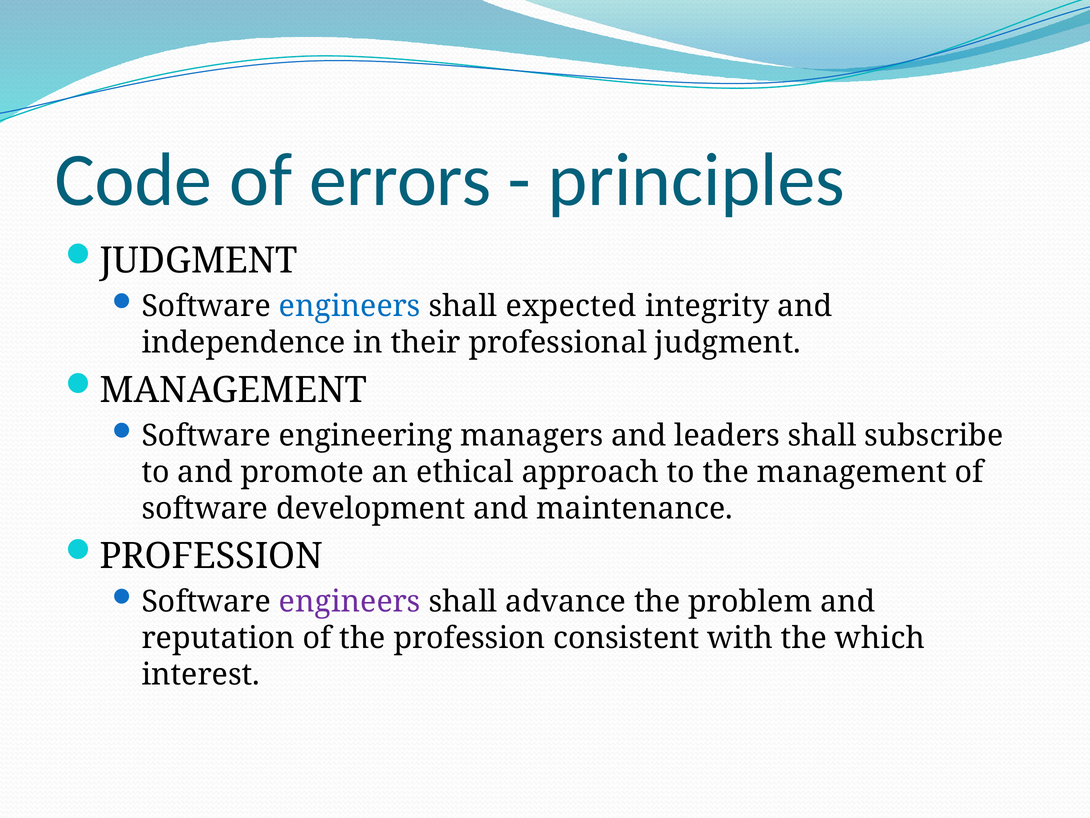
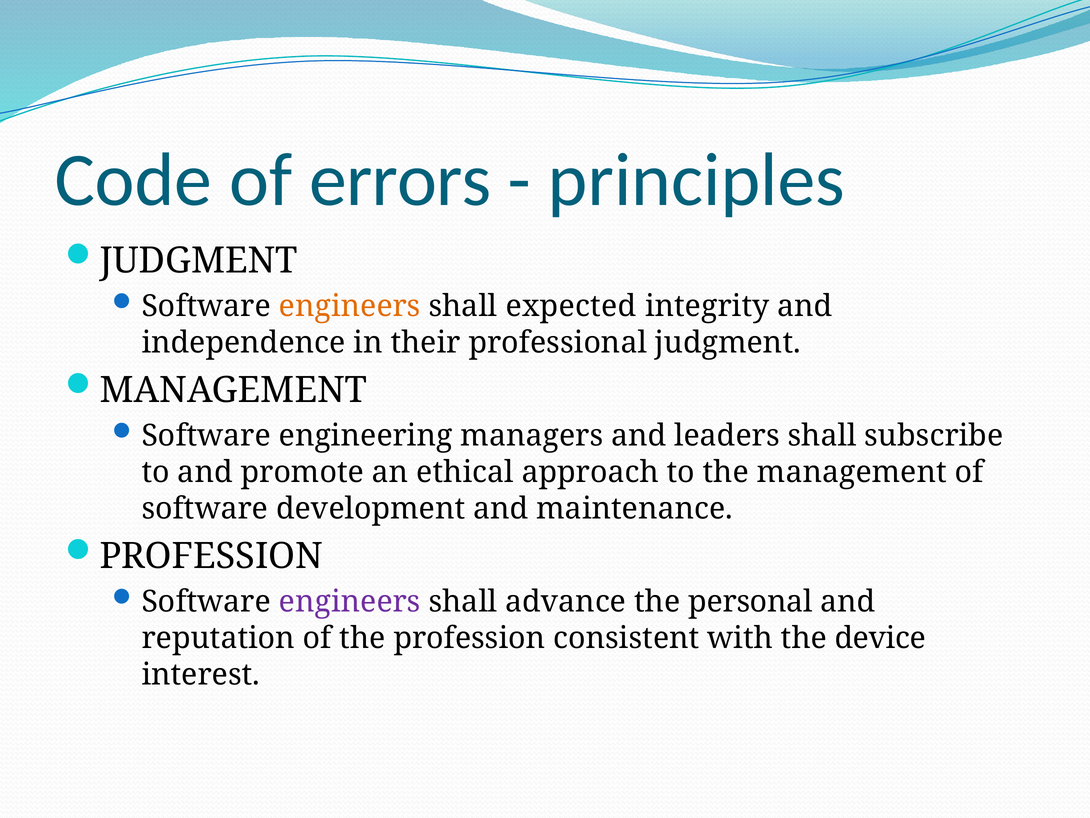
engineers at (350, 306) colour: blue -> orange
problem: problem -> personal
which: which -> device
